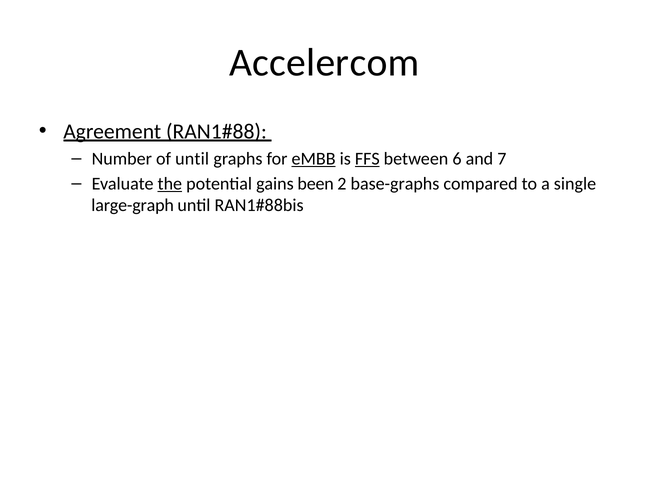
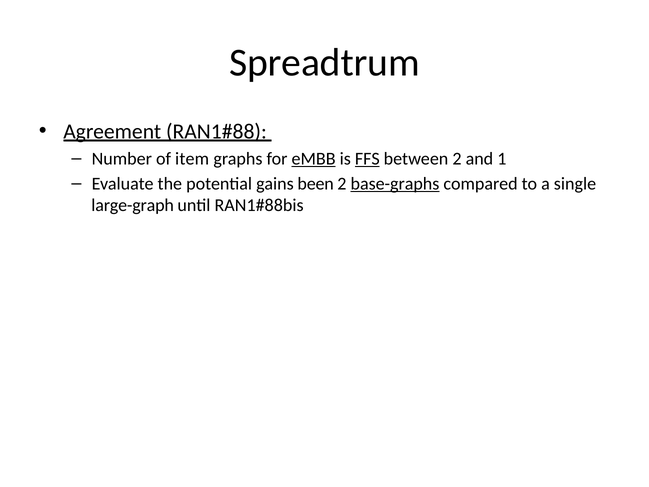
Accelercom: Accelercom -> Spreadtrum
of until: until -> item
between 6: 6 -> 2
7: 7 -> 1
the underline: present -> none
base-graphs underline: none -> present
